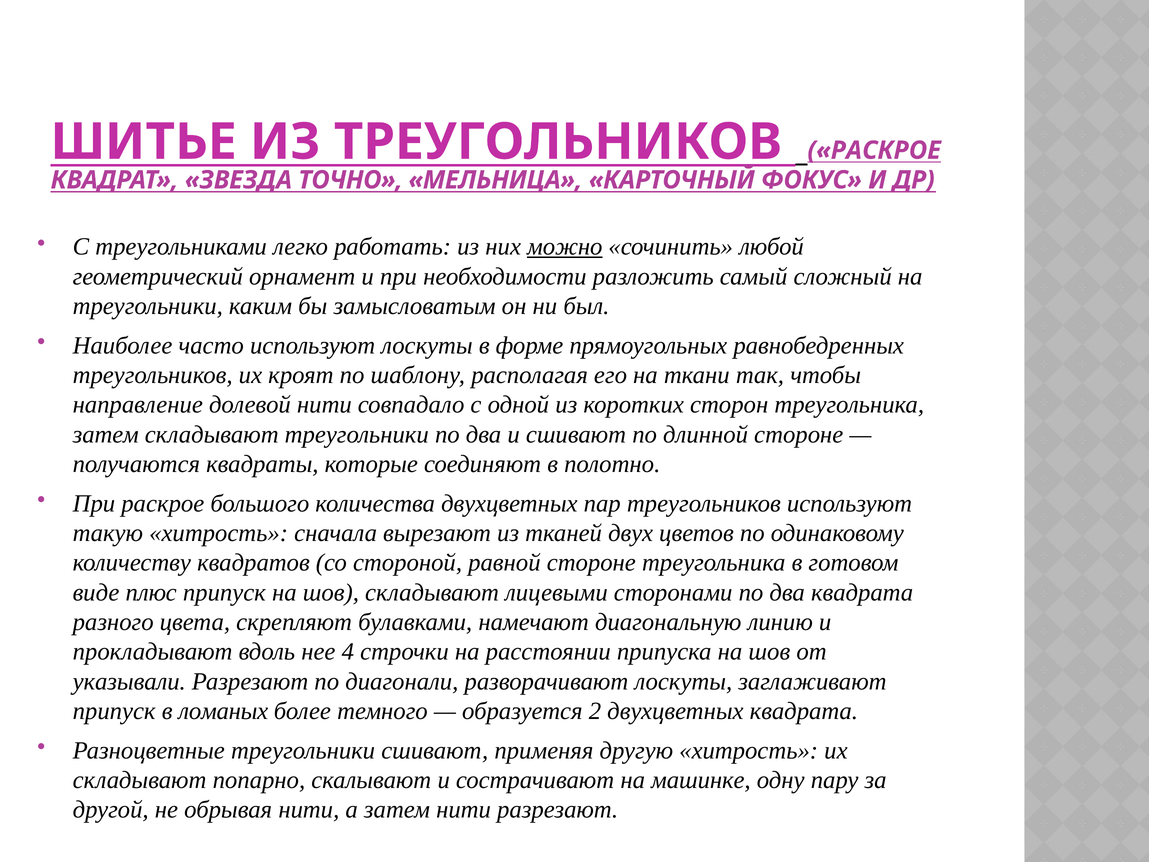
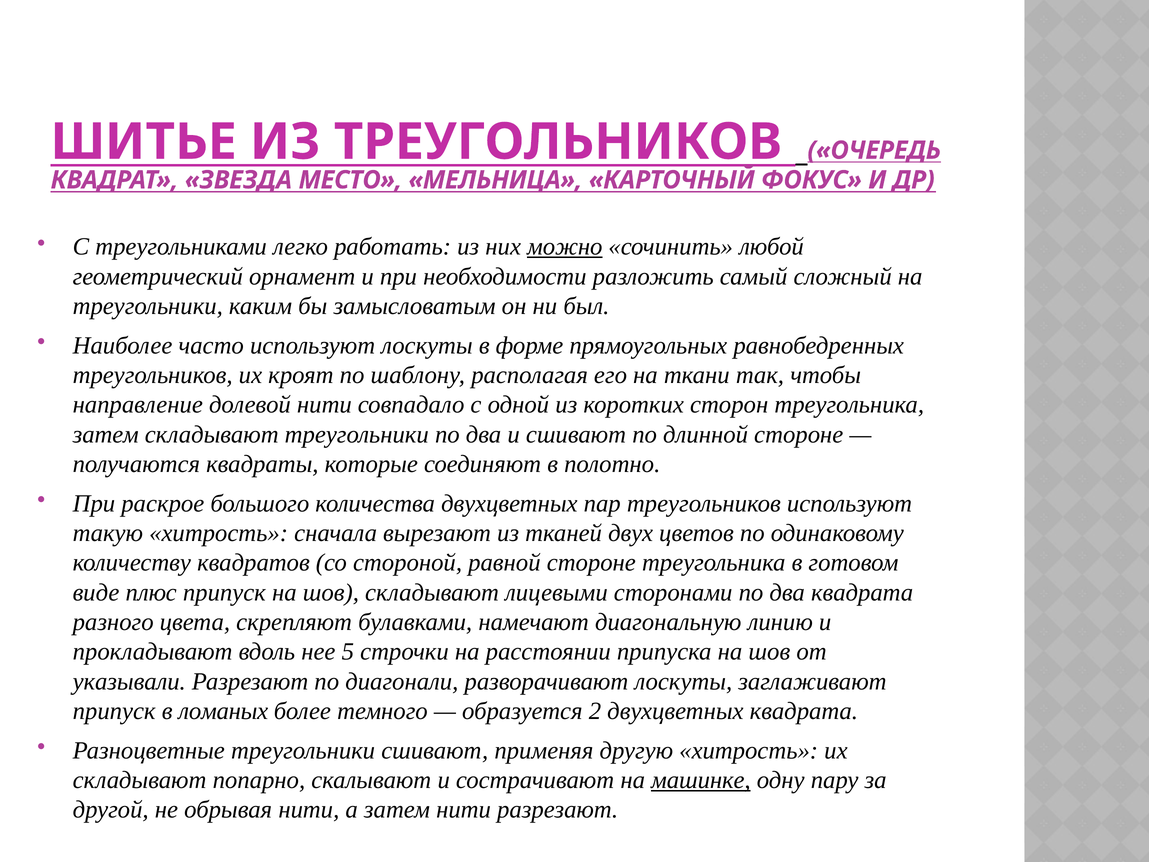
ТРЕУГОЛЬНИКОВ РАСКРОЕ: РАСКРОЕ -> ОЧЕРЕДЬ
ТОЧНО: ТОЧНО -> МЕСТО
4: 4 -> 5
машинке underline: none -> present
